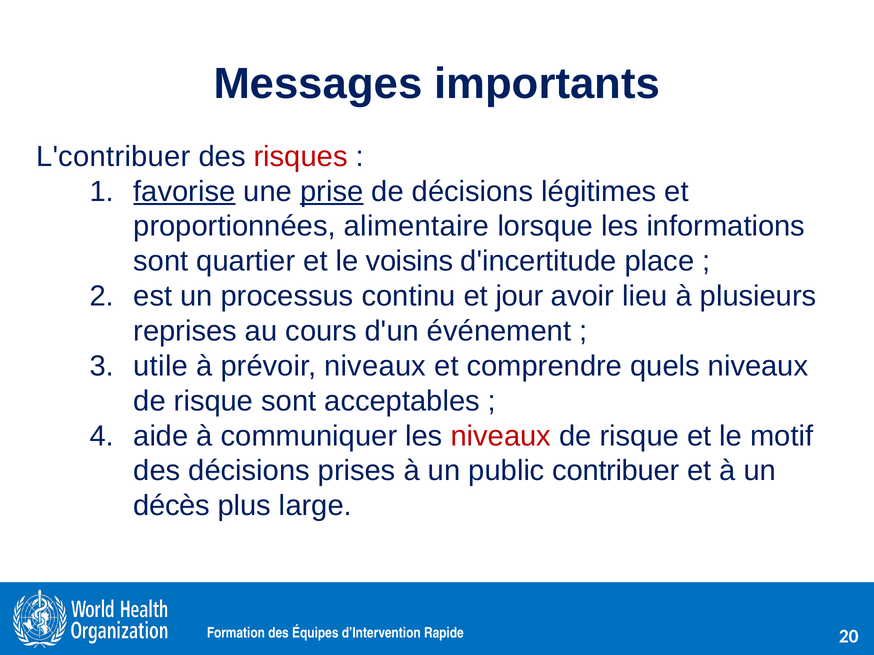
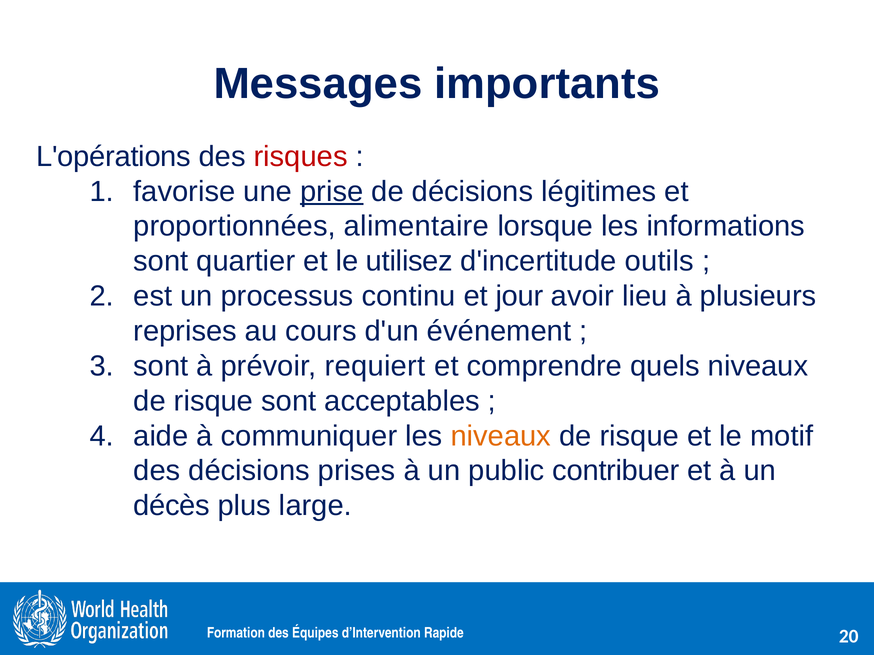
L'contribuer: L'contribuer -> L'opérations
favorise underline: present -> none
voisins: voisins -> utilisez
place: place -> outils
utile at (161, 366): utile -> sont
prévoir niveaux: niveaux -> requiert
niveaux at (501, 436) colour: red -> orange
